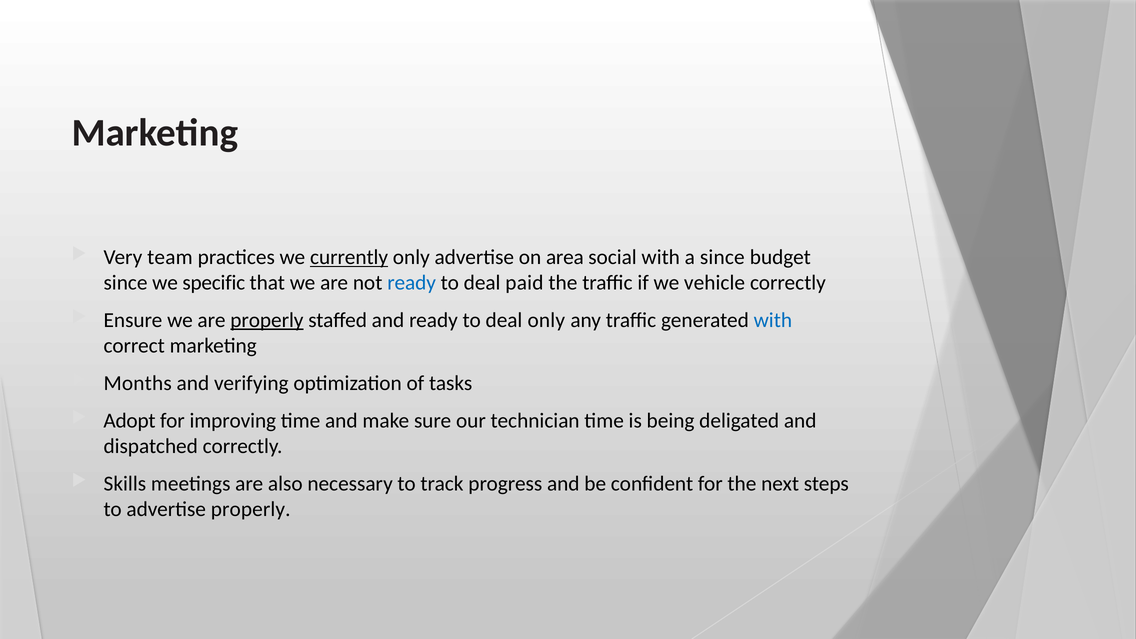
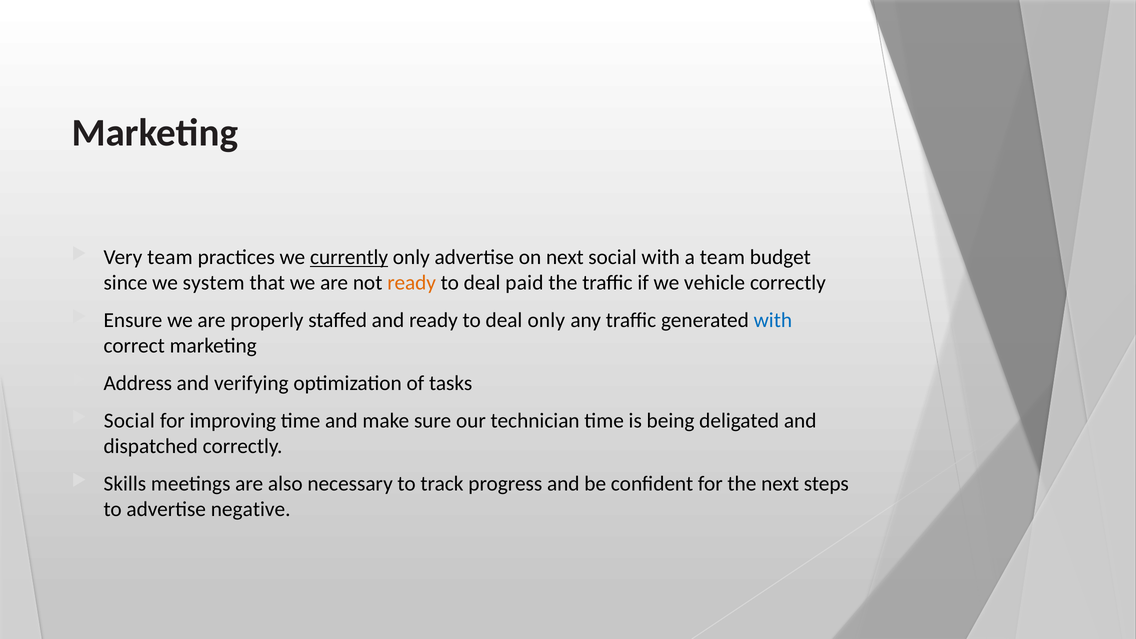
on area: area -> next
a since: since -> team
specific: specific -> system
ready at (412, 283) colour: blue -> orange
properly at (267, 320) underline: present -> none
Months: Months -> Address
Adopt at (130, 421): Adopt -> Social
advertise properly: properly -> negative
